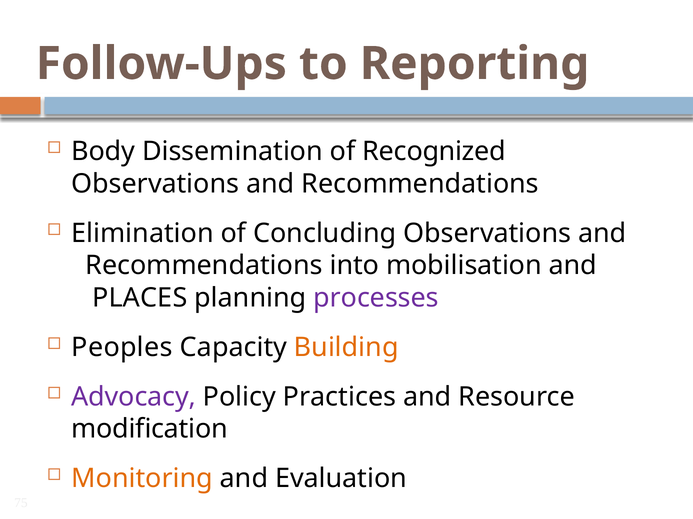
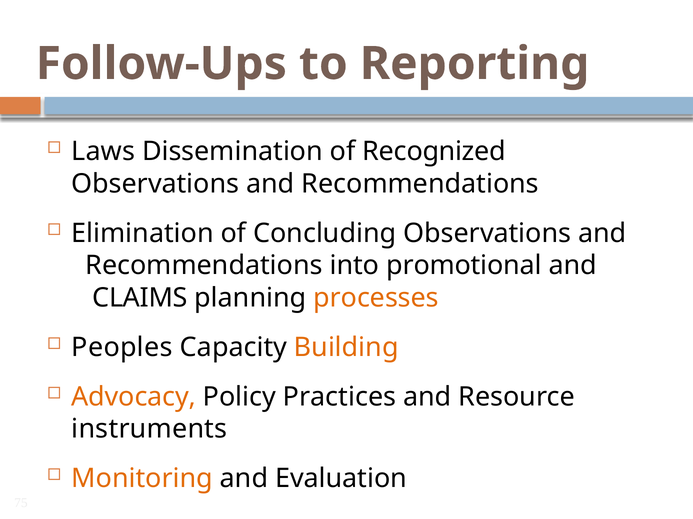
Body: Body -> Laws
mobilisation: mobilisation -> promotional
PLACES: PLACES -> CLAIMS
processes colour: purple -> orange
Advocacy colour: purple -> orange
modification: modification -> instruments
